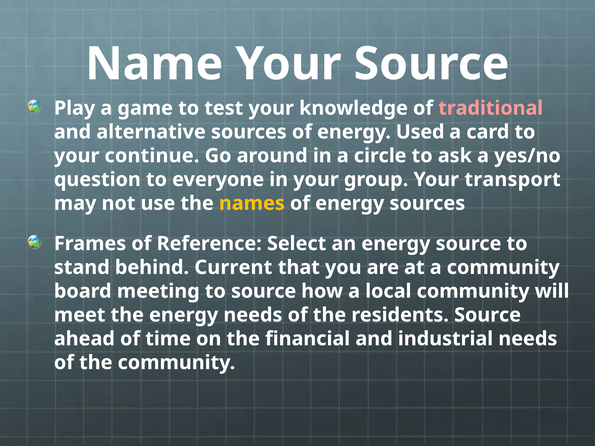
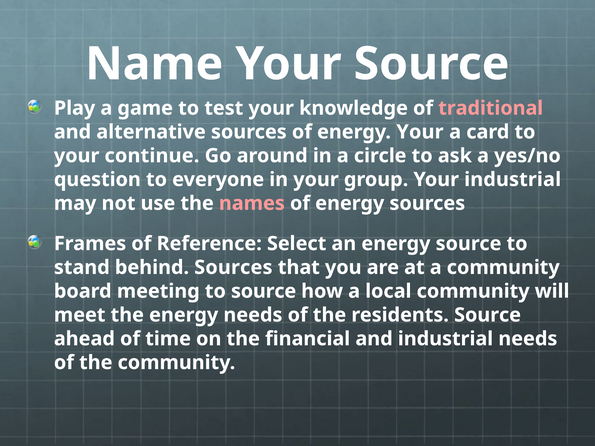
energy Used: Used -> Your
Your transport: transport -> industrial
names colour: yellow -> pink
behind Current: Current -> Sources
